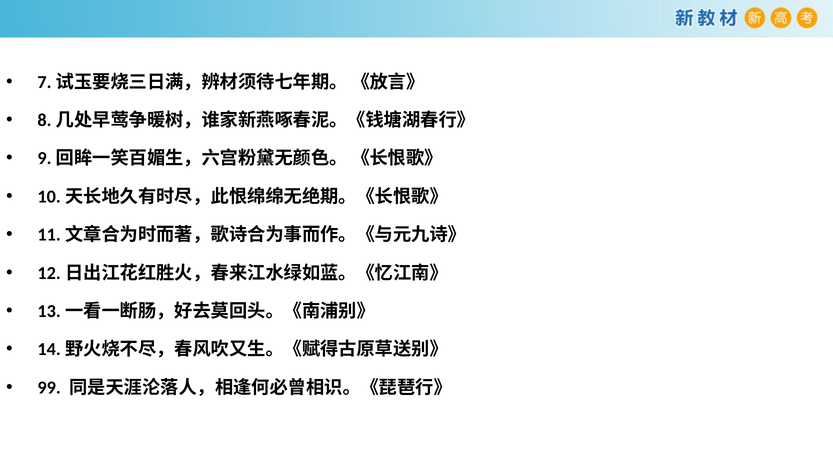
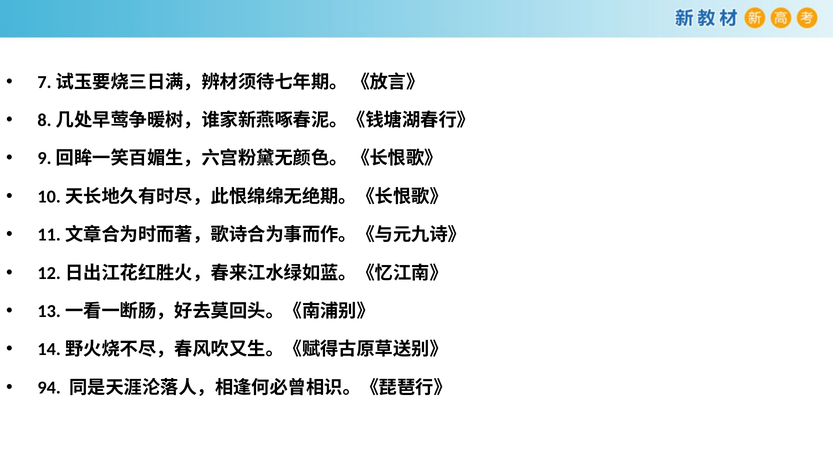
99: 99 -> 94
